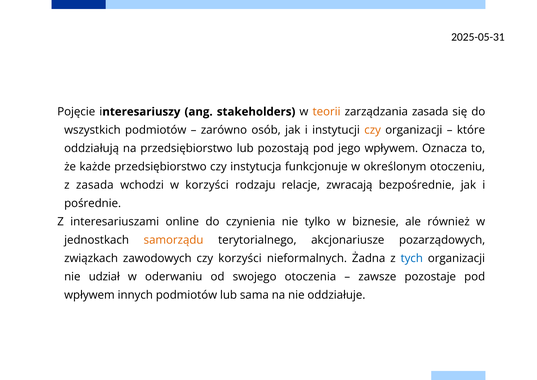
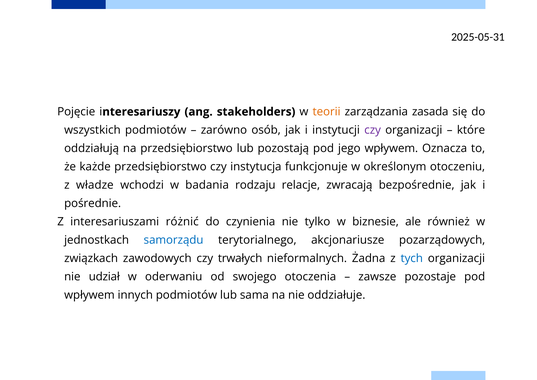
czy at (373, 130) colour: orange -> purple
z zasada: zasada -> władze
w korzyści: korzyści -> badania
online: online -> różnić
samorządu colour: orange -> blue
czy korzyści: korzyści -> trwałych
